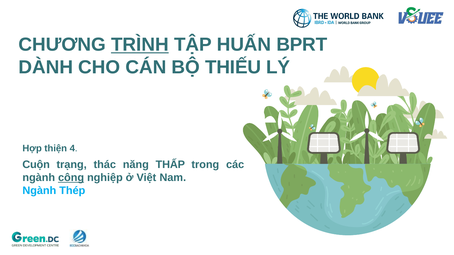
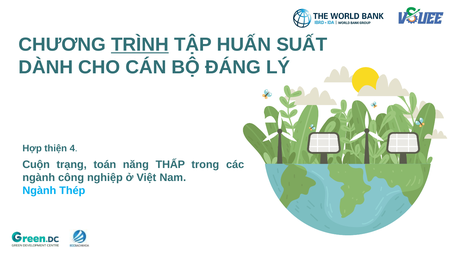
BPRT: BPRT -> SUẤT
THIẾU: THIẾU -> ĐÁNG
thác: thác -> toán
công underline: present -> none
